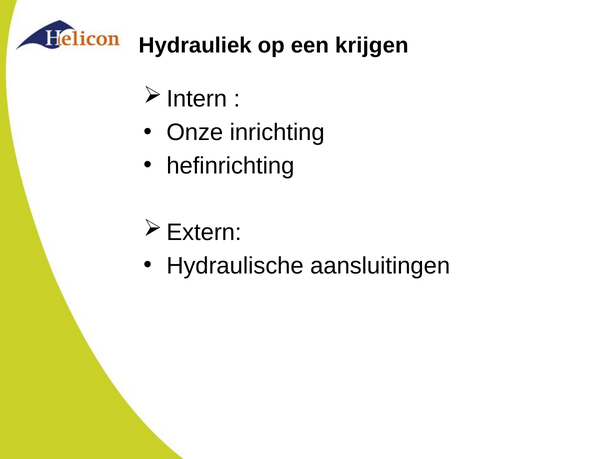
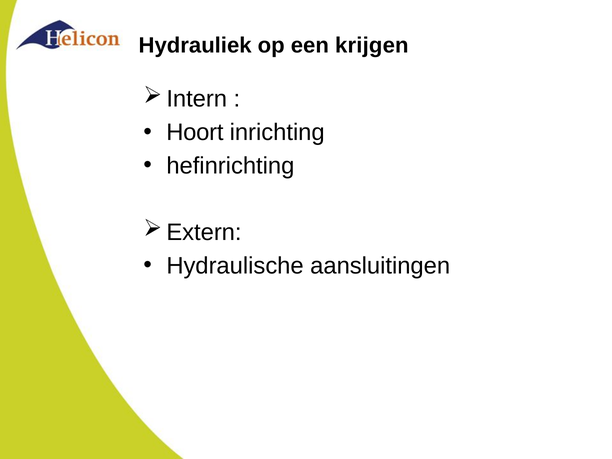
Onze: Onze -> Hoort
